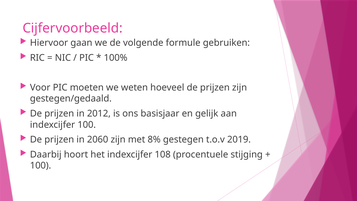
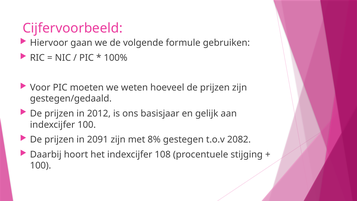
2060: 2060 -> 2091
2019: 2019 -> 2082
